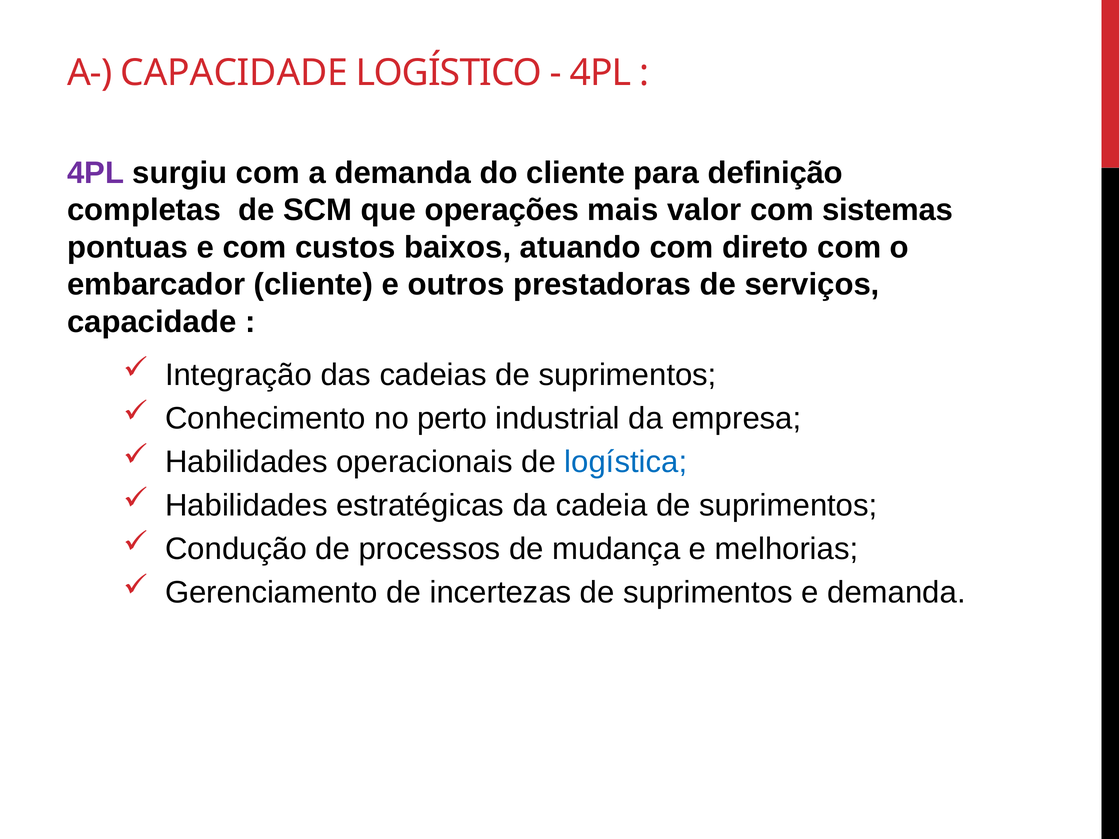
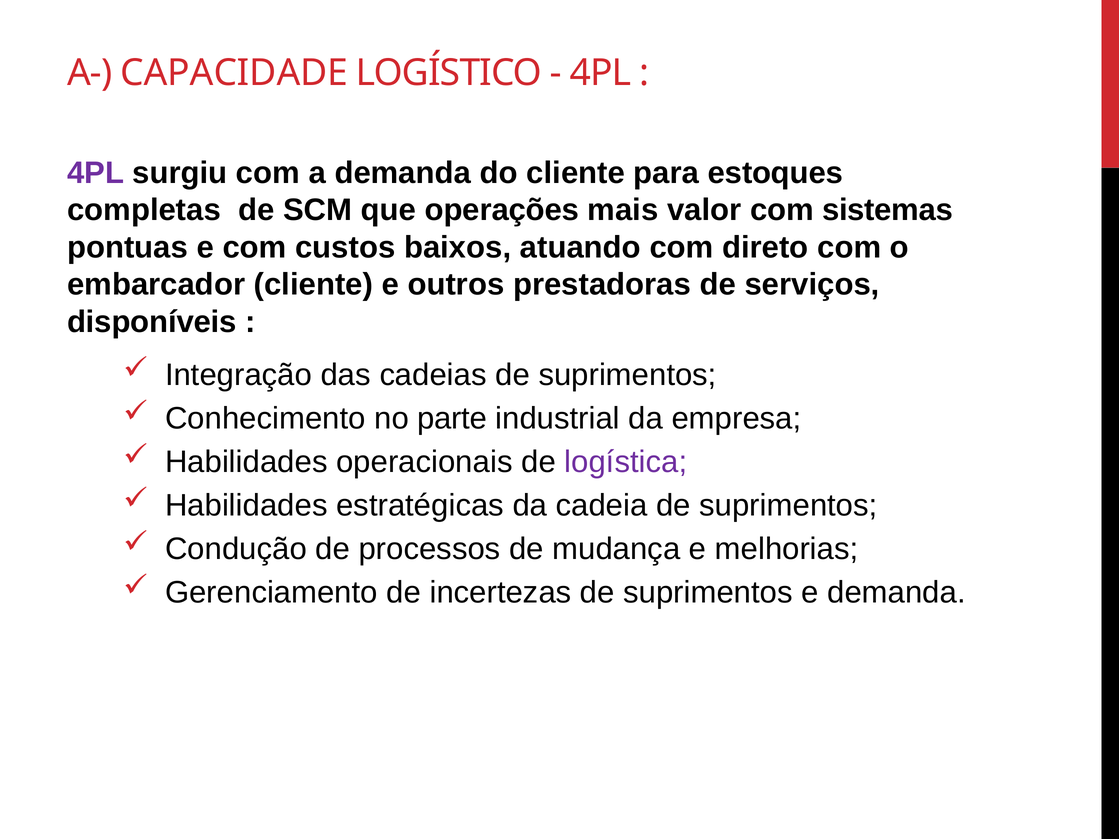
definição: definição -> estoques
capacidade at (152, 322): capacidade -> disponíveis
perto: perto -> parte
logística colour: blue -> purple
